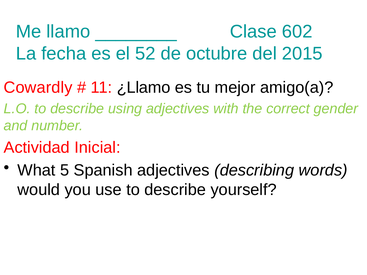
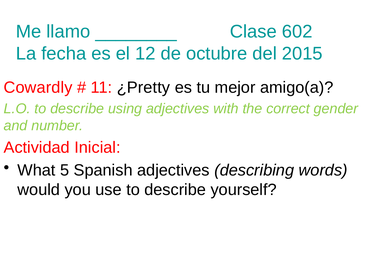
52: 52 -> 12
¿Llamo: ¿Llamo -> ¿Pretty
